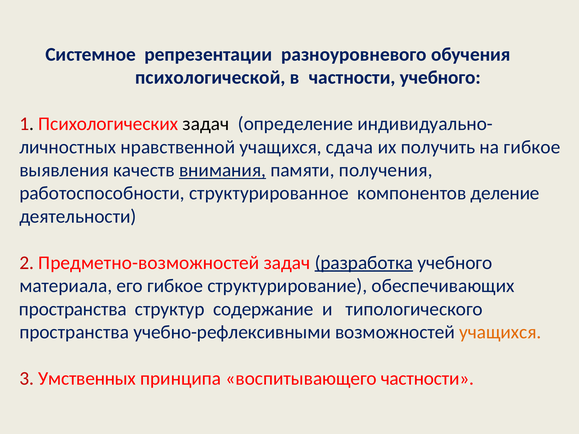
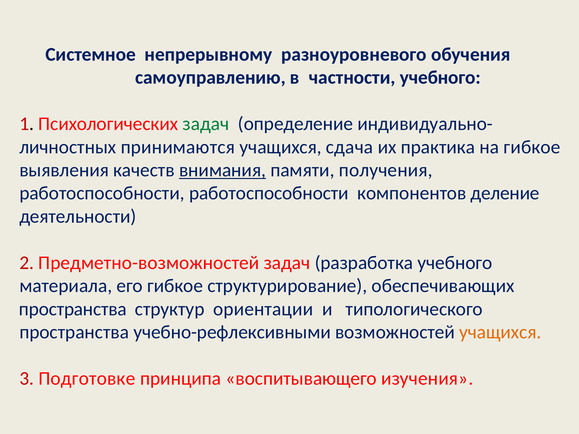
репрезентации: репрезентации -> непрерывному
психологической: психологической -> самоуправлению
задач at (206, 124) colour: black -> green
нравственной: нравственной -> принимаются
получить: получить -> практика
работоспособности структурированное: структурированное -> работоспособности
разработка underline: present -> none
содержание: содержание -> ориентации
Умственных: Умственных -> Подготовке
воспитывающего частности: частности -> изучения
